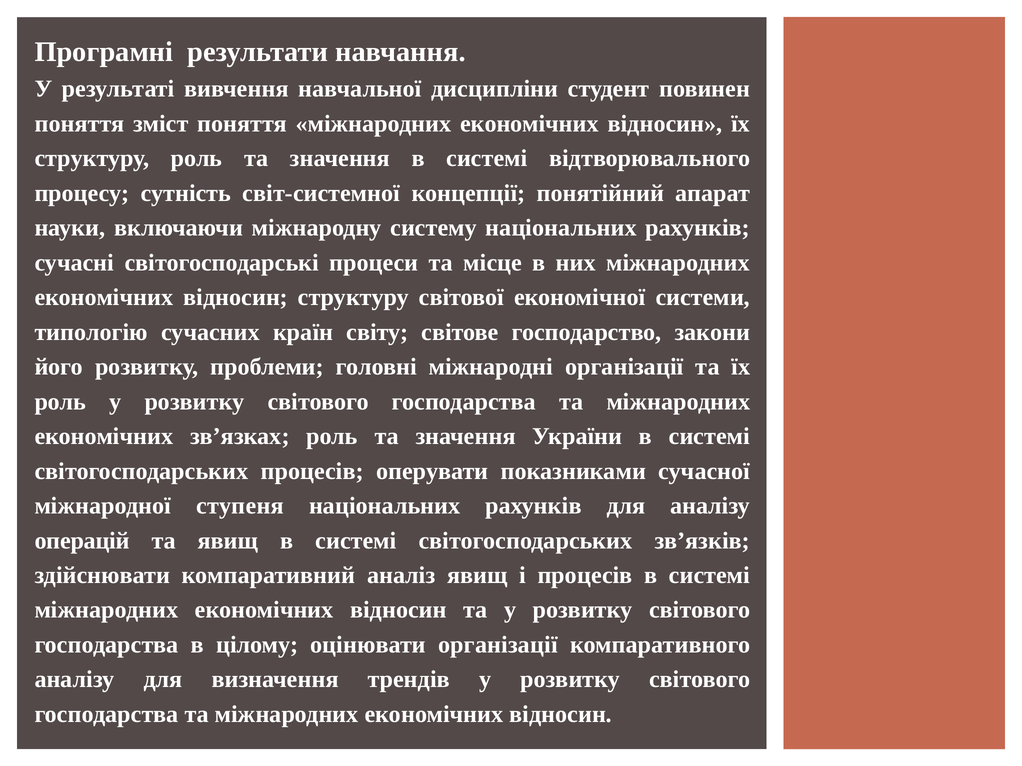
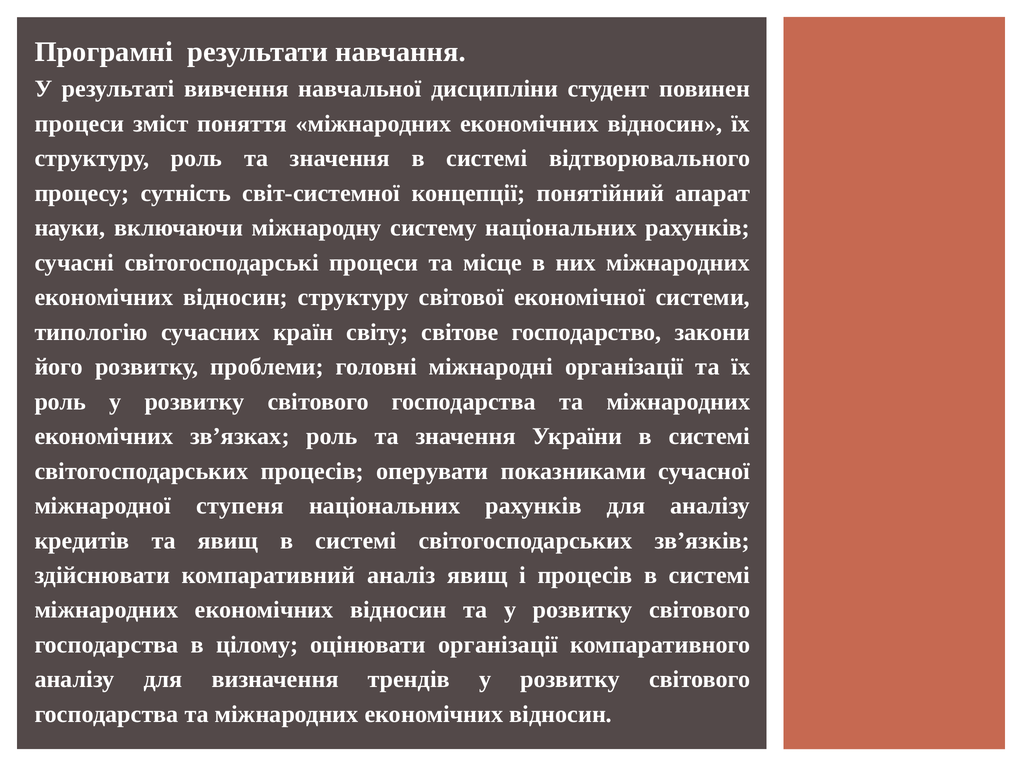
поняття at (80, 124): поняття -> процеси
операцій: операцій -> кредитів
